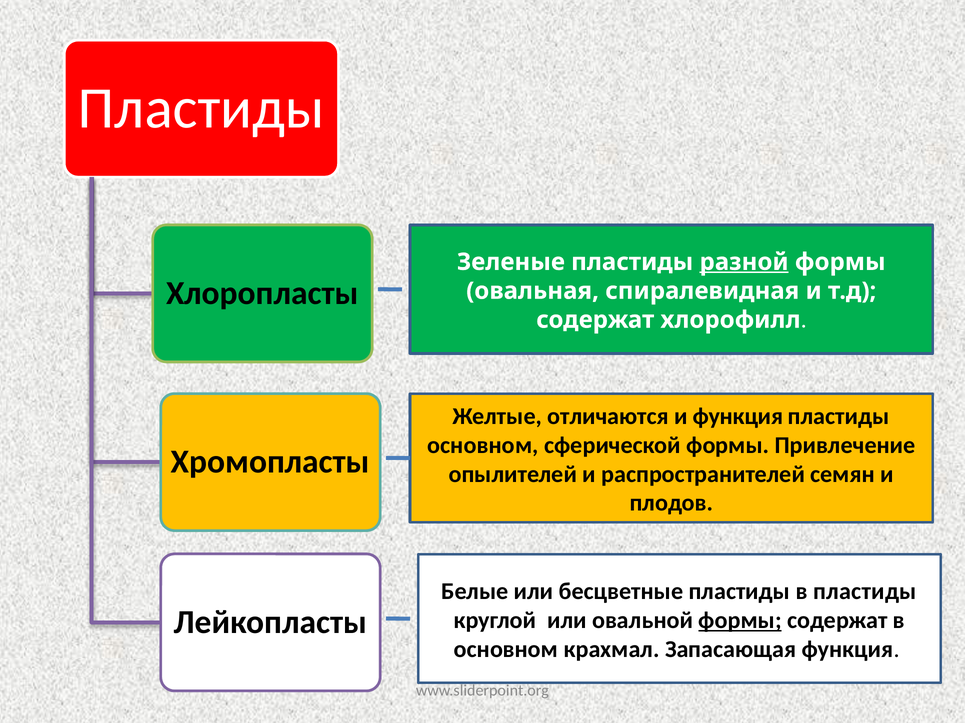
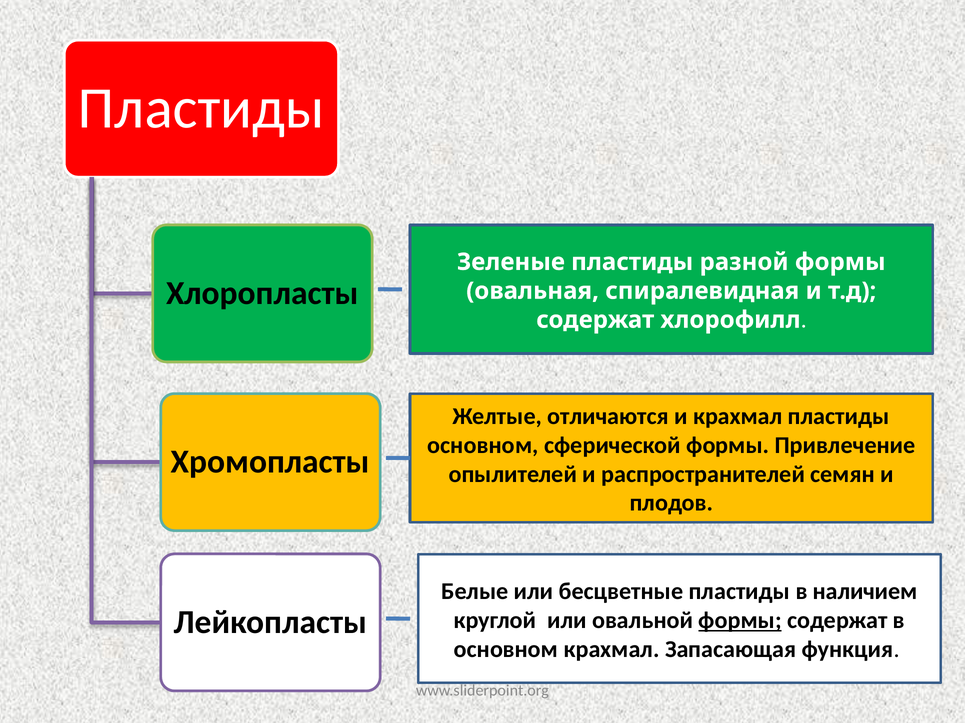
разной underline: present -> none
и функция: функция -> крахмал
в пластиды: пластиды -> наличием
